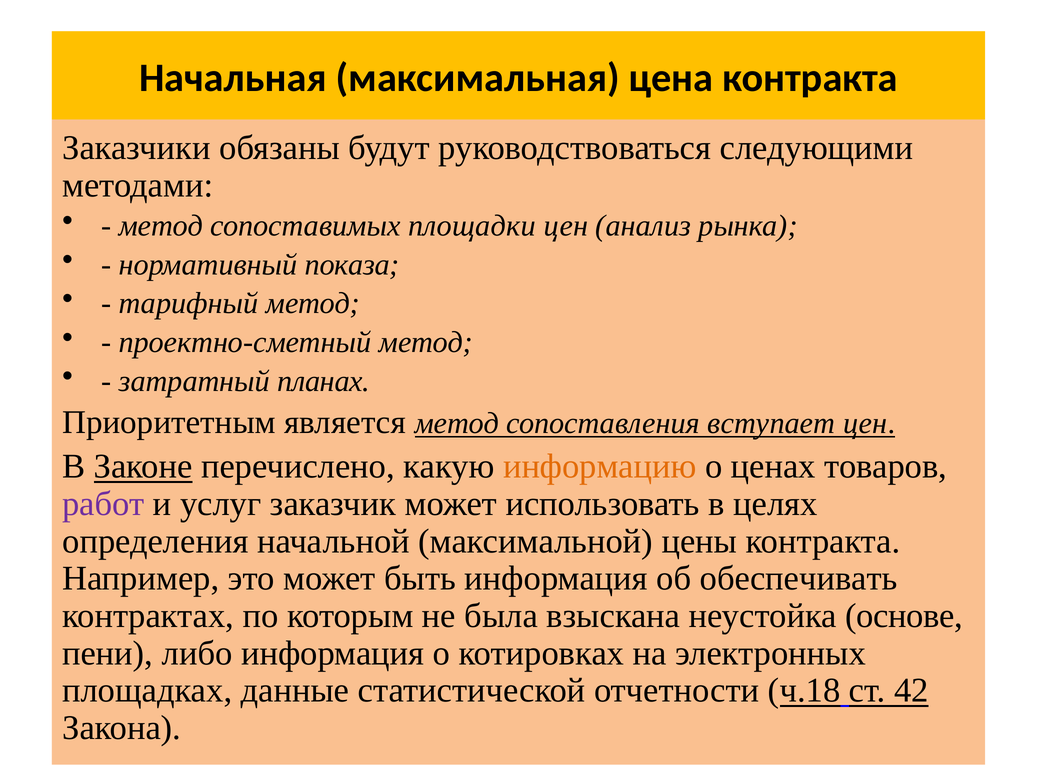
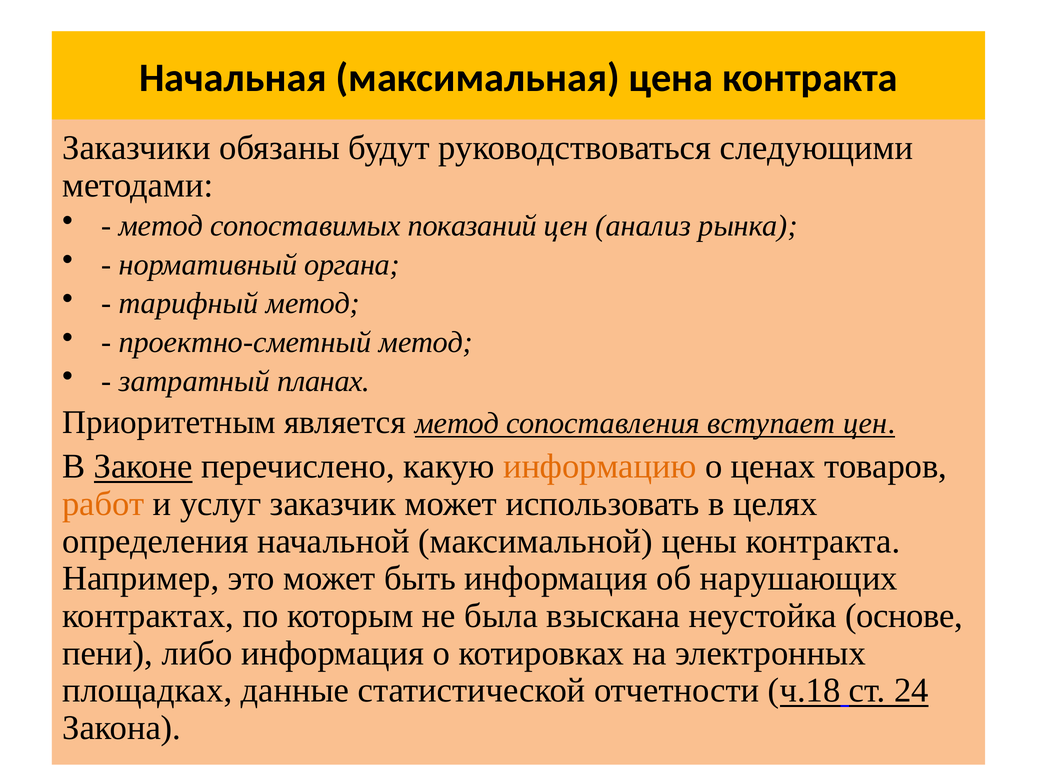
площадки: площадки -> показаний
показа: показа -> органа
работ colour: purple -> orange
обеспечивать: обеспечивать -> нарушающих
42: 42 -> 24
